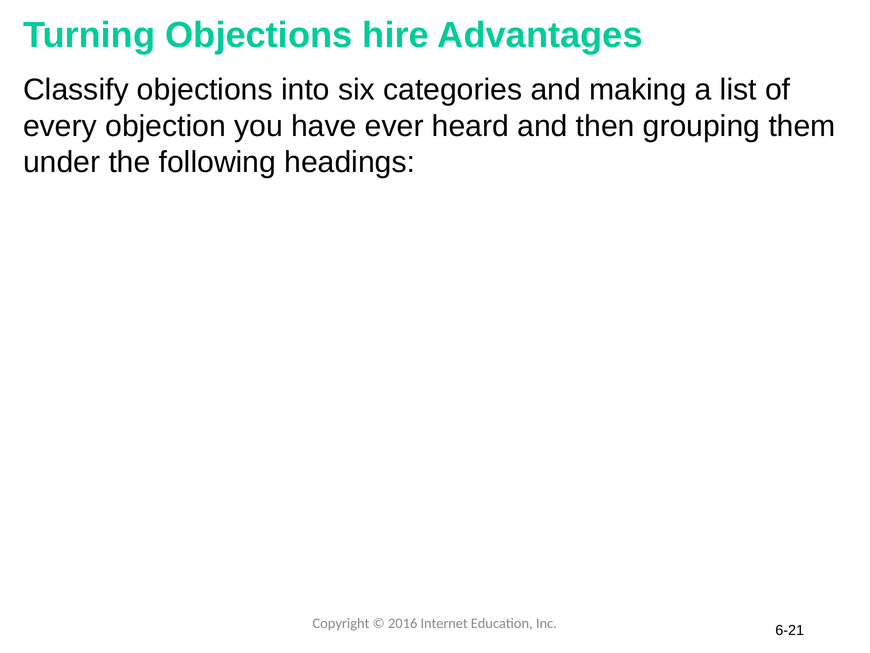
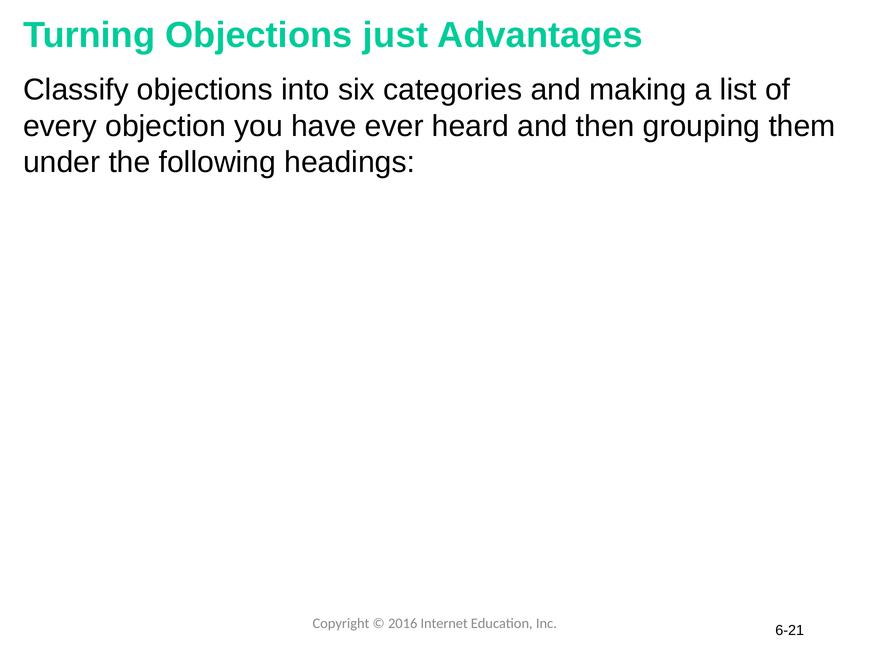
hire: hire -> just
